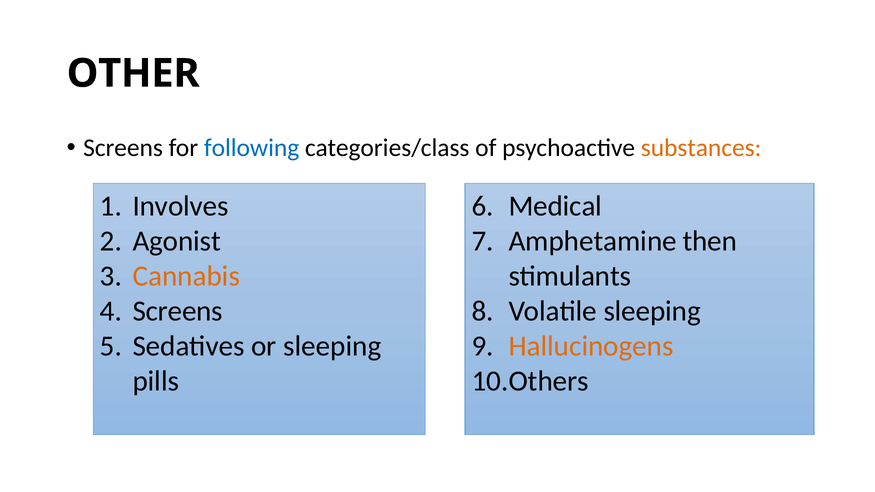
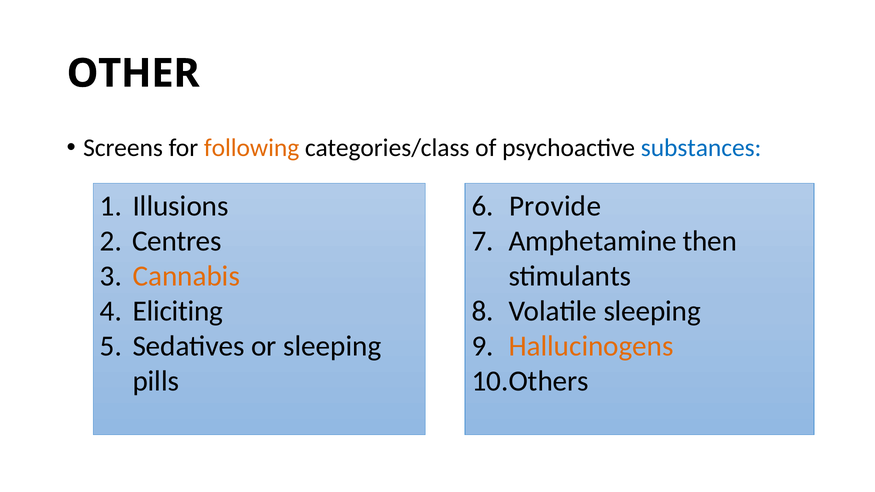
following colour: blue -> orange
substances colour: orange -> blue
Involves: Involves -> Illusions
Medical: Medical -> Provide
Agonist: Agonist -> Centres
Screens at (178, 311): Screens -> Eliciting
